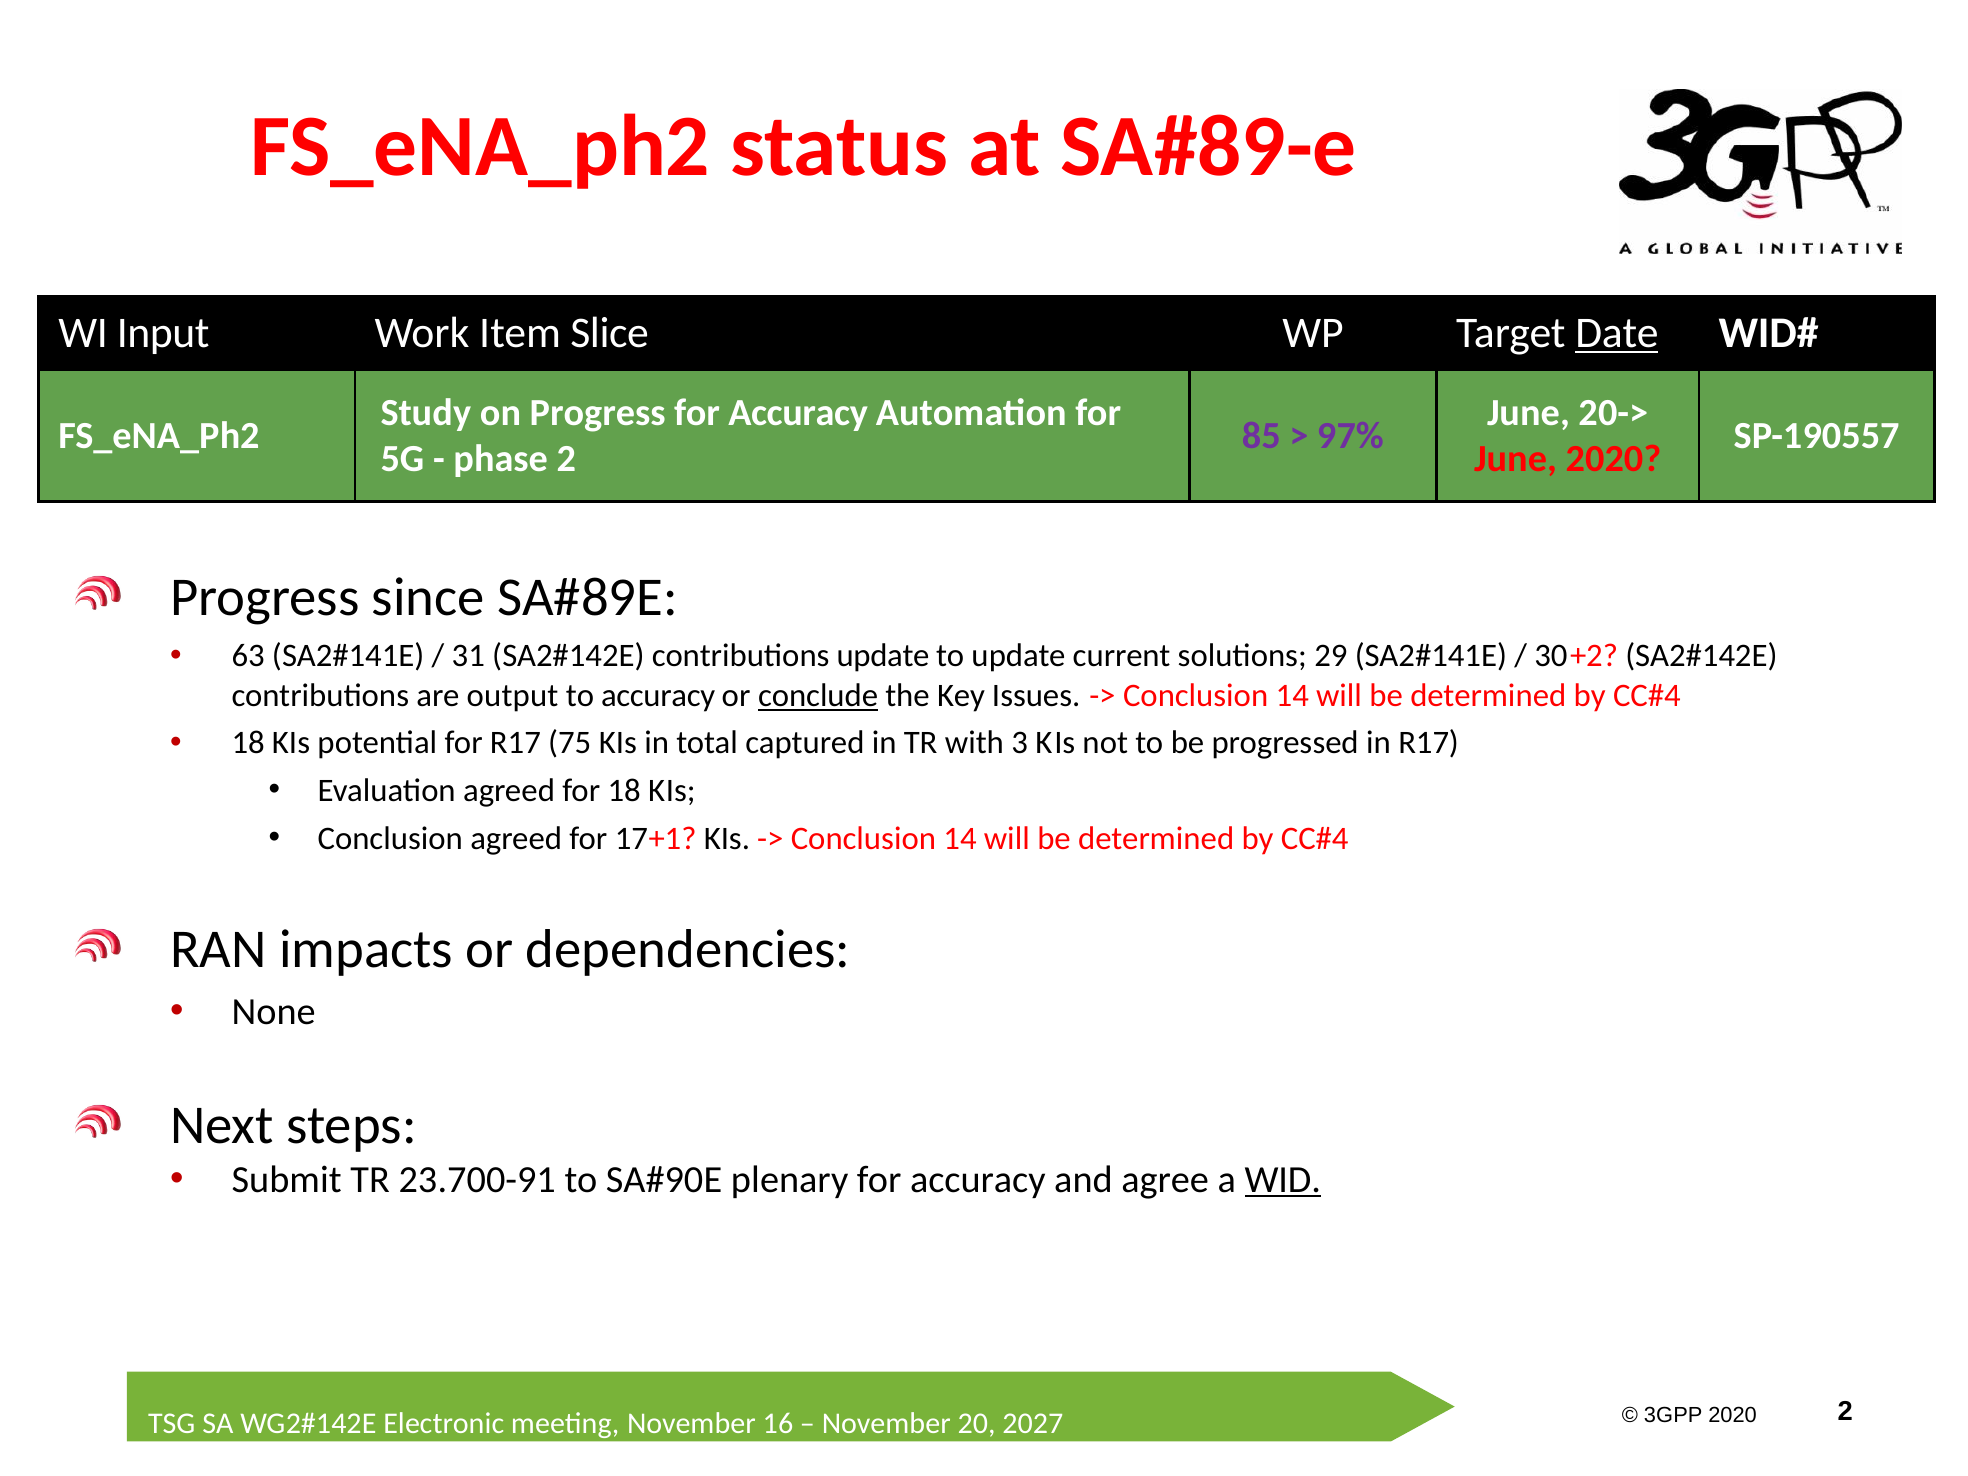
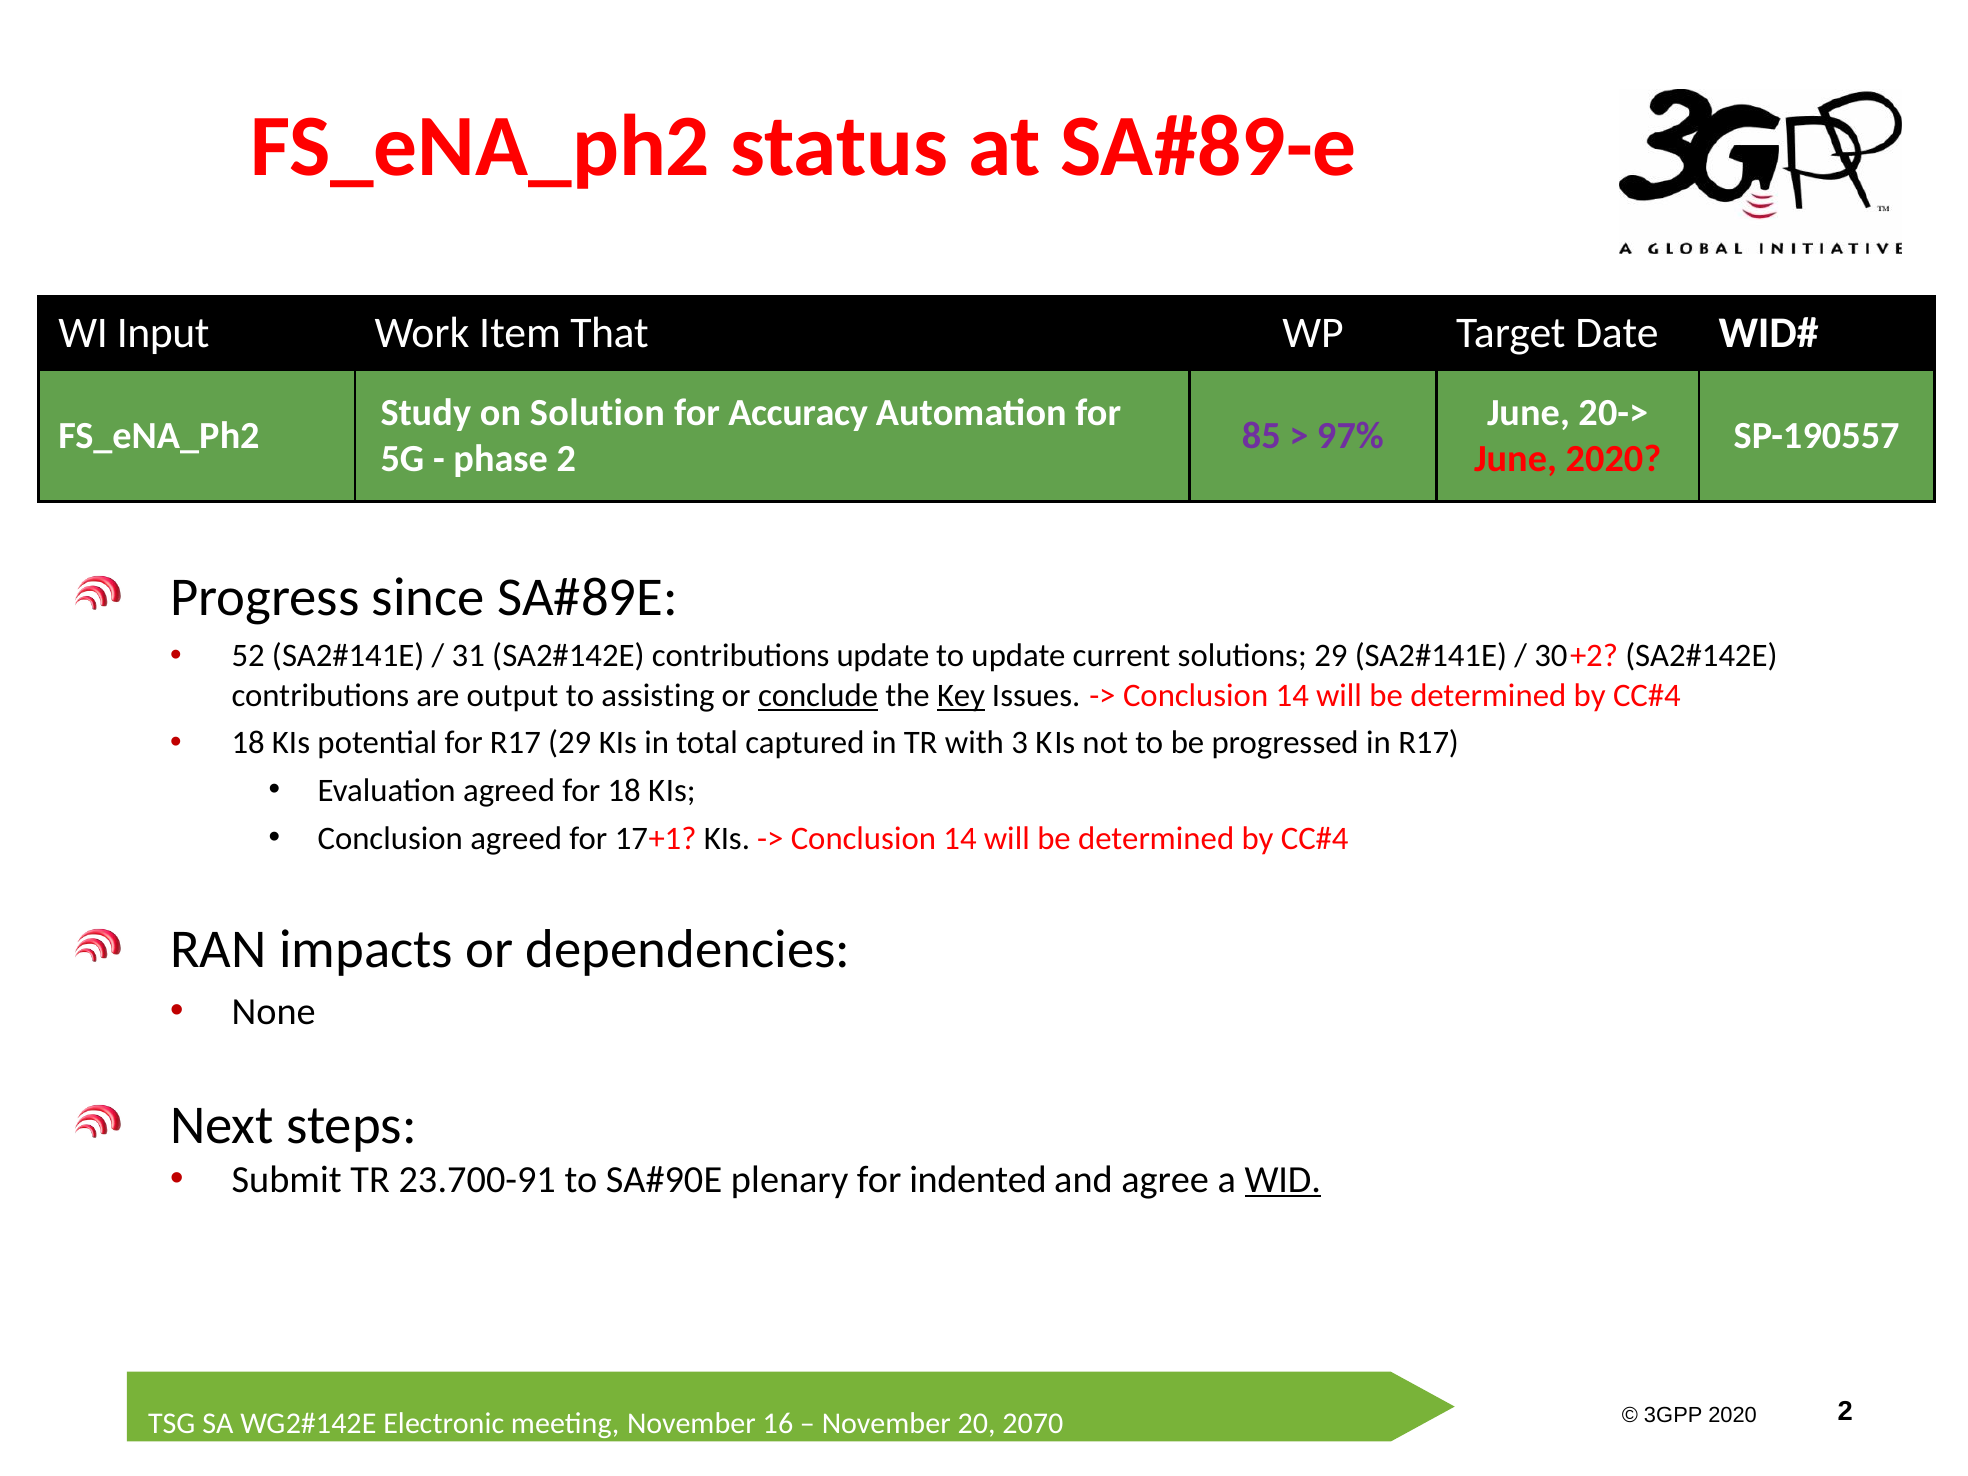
Slice: Slice -> That
Date underline: present -> none
on Progress: Progress -> Solution
63: 63 -> 52
to accuracy: accuracy -> assisting
Key underline: none -> present
R17 75: 75 -> 29
plenary for accuracy: accuracy -> indented
2027: 2027 -> 2070
